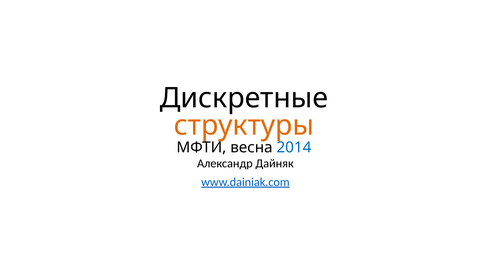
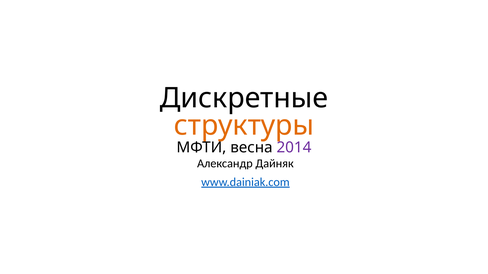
2014 colour: blue -> purple
